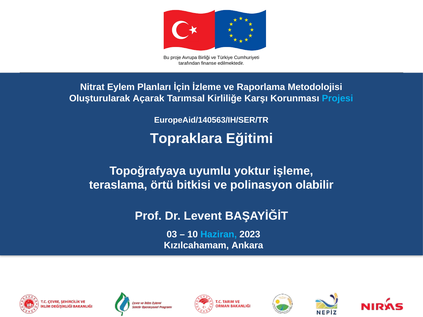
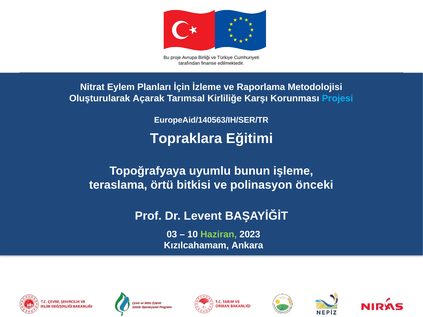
yoktur: yoktur -> bunun
olabilir: olabilir -> önceki
Haziran colour: light blue -> light green
